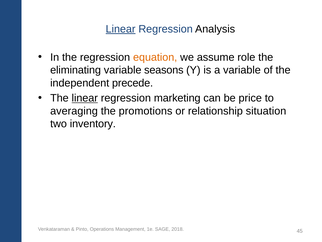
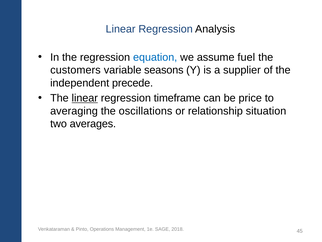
Linear at (121, 29) underline: present -> none
equation colour: orange -> blue
role: role -> fuel
eliminating: eliminating -> customers
a variable: variable -> supplier
marketing: marketing -> timeframe
promotions: promotions -> oscillations
inventory: inventory -> averages
